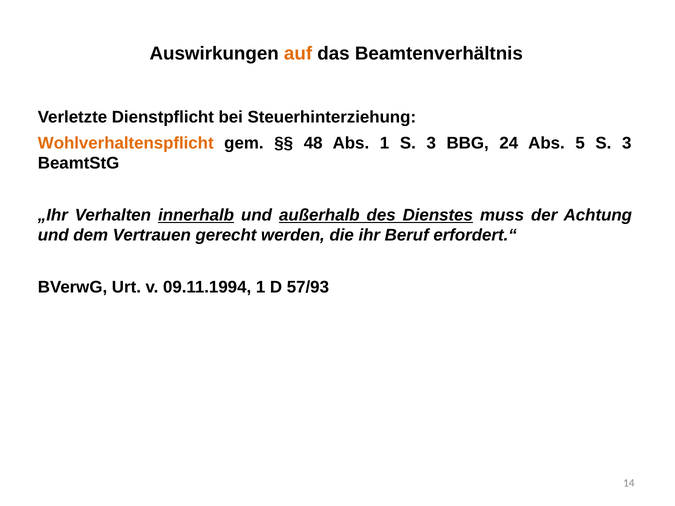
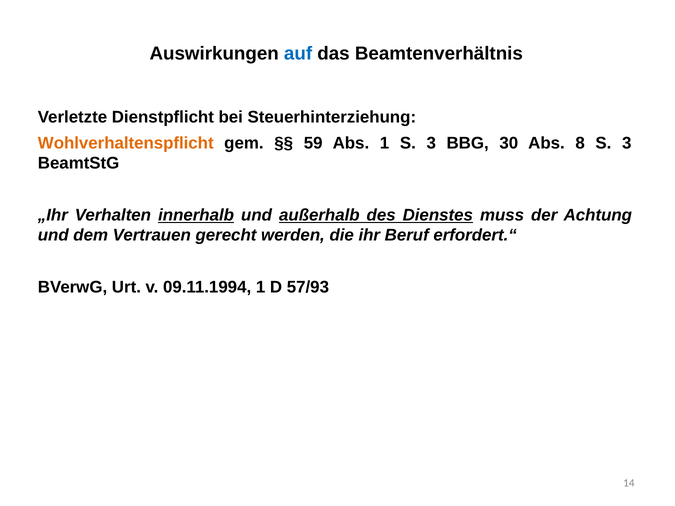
auf colour: orange -> blue
48: 48 -> 59
24: 24 -> 30
5: 5 -> 8
